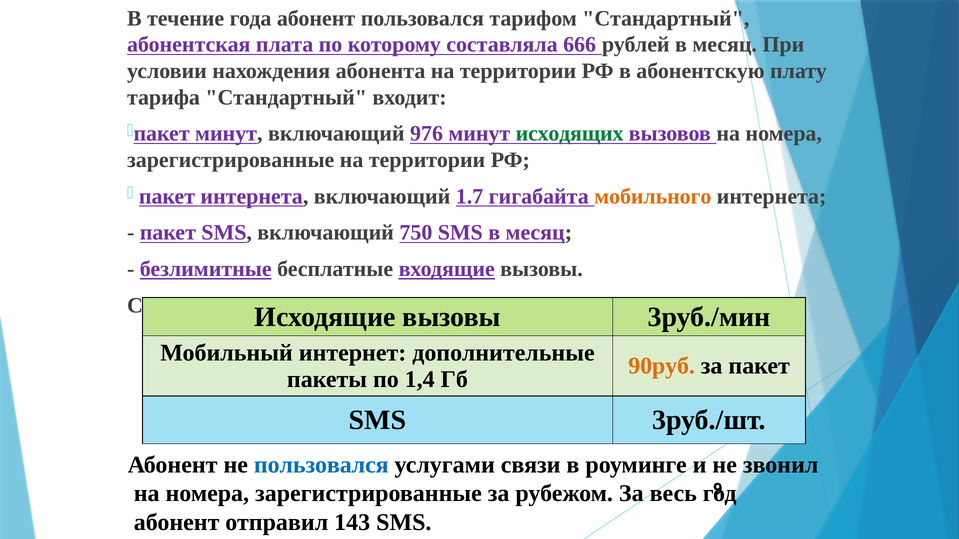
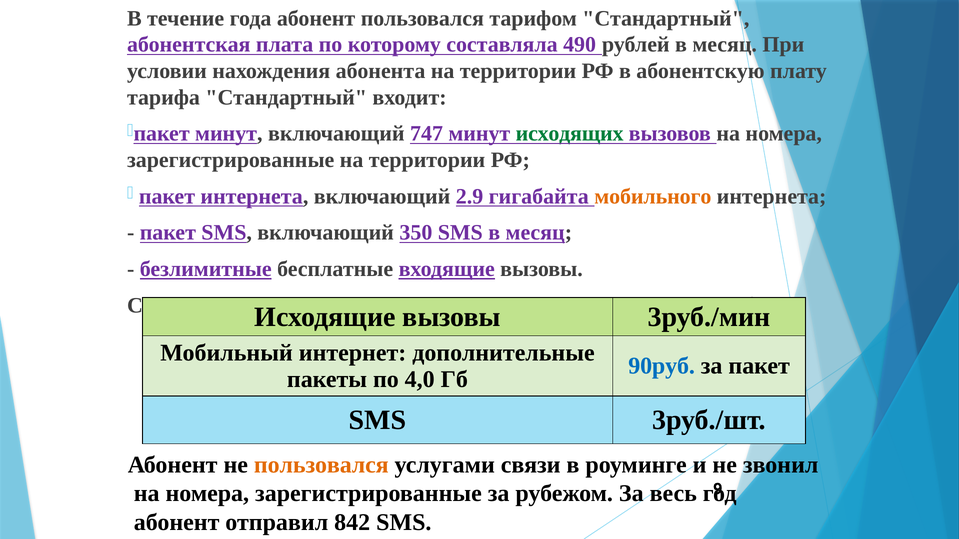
666: 666 -> 490
976: 976 -> 747
1.7: 1.7 -> 2.9
750: 750 -> 350
90руб colour: orange -> blue
1,4: 1,4 -> 4,0
пользовался at (321, 465) colour: blue -> orange
143: 143 -> 842
